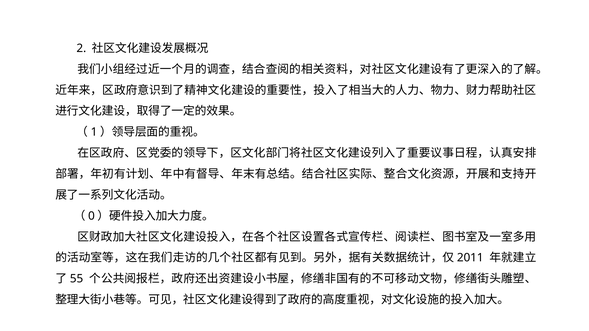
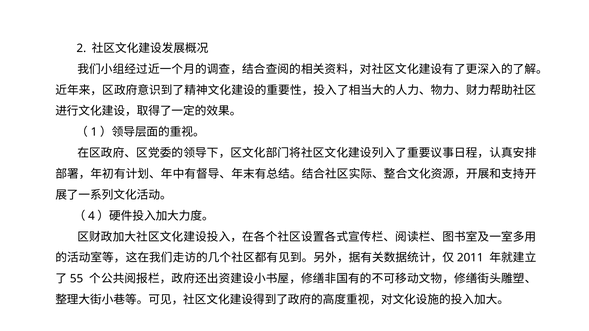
0: 0 -> 4
